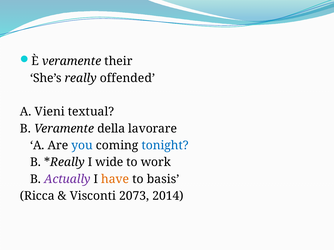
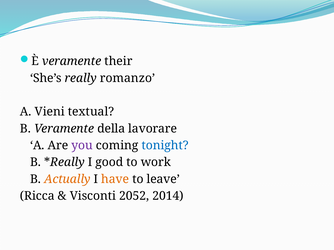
offended: offended -> romanzo
you colour: blue -> purple
wide: wide -> good
Actually colour: purple -> orange
basis: basis -> leave
2073: 2073 -> 2052
